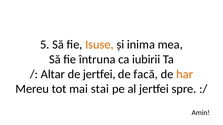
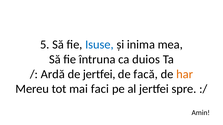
Isuse colour: orange -> blue
iubirii: iubirii -> duios
Altar: Altar -> Ardă
stai: stai -> faci
